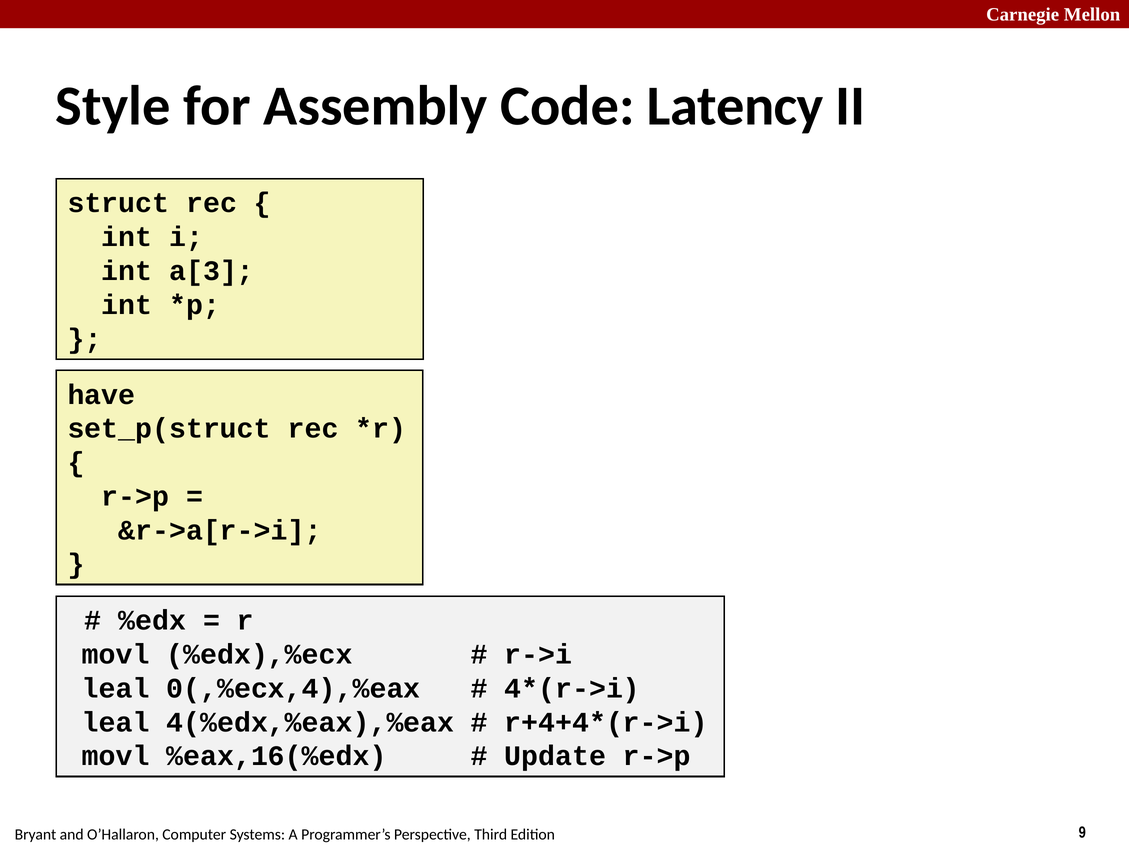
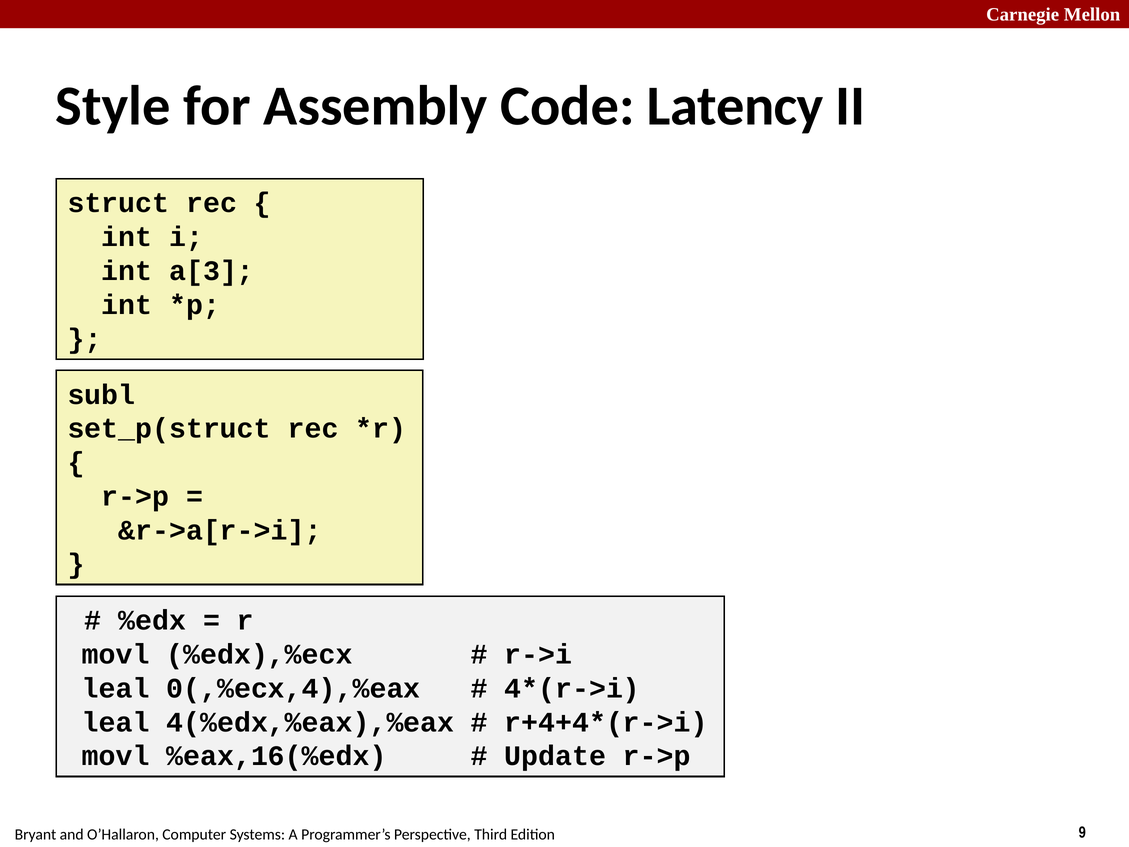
have: have -> subl
